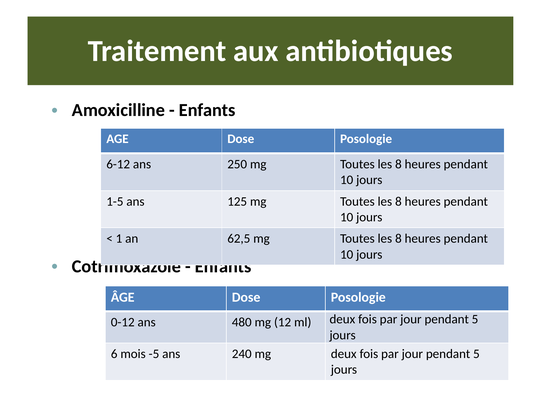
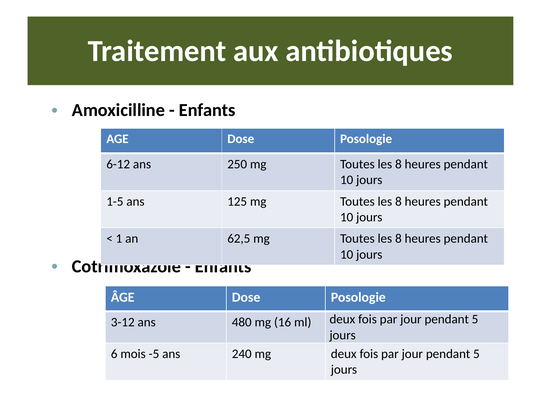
0-12: 0-12 -> 3-12
12: 12 -> 16
